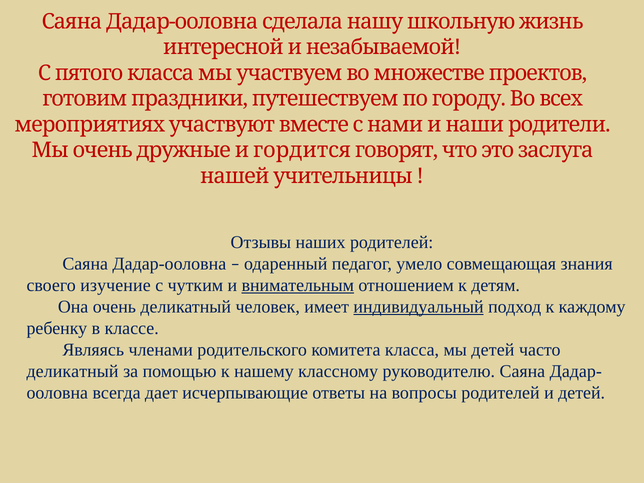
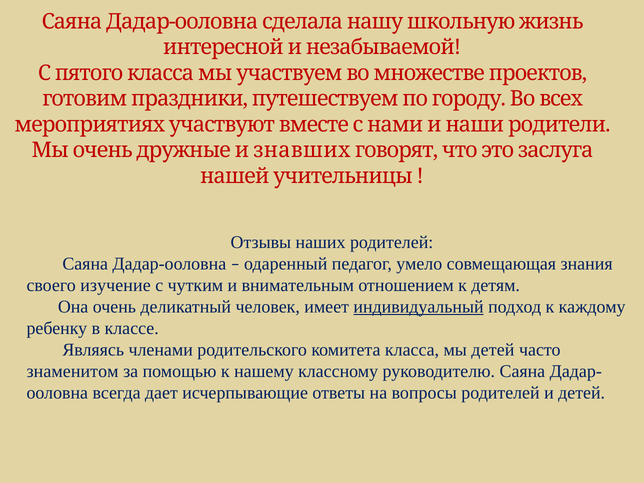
гордится: гордится -> знавших
внимательным underline: present -> none
деликатный at (73, 371): деликатный -> знаменитом
